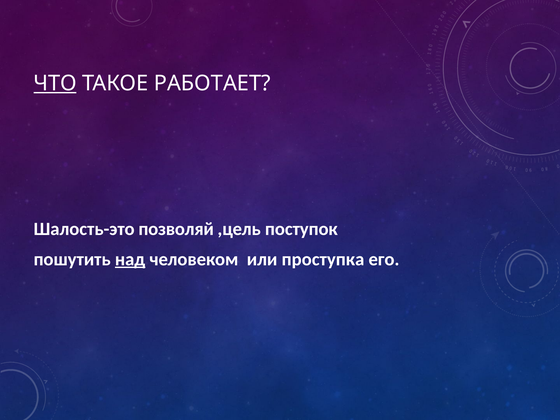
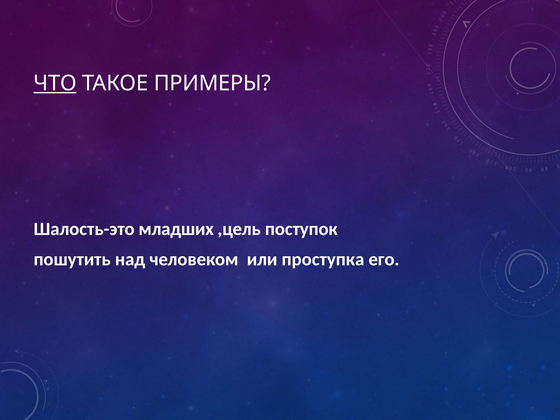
РАБОТАЕТ: РАБОТАЕТ -> ПРИМЕРЫ
позволяй: позволяй -> младших
над underline: present -> none
